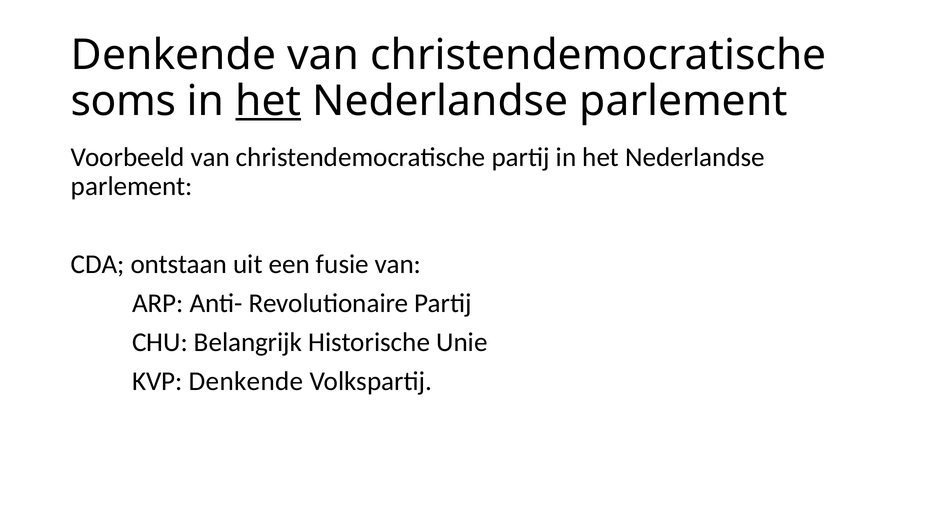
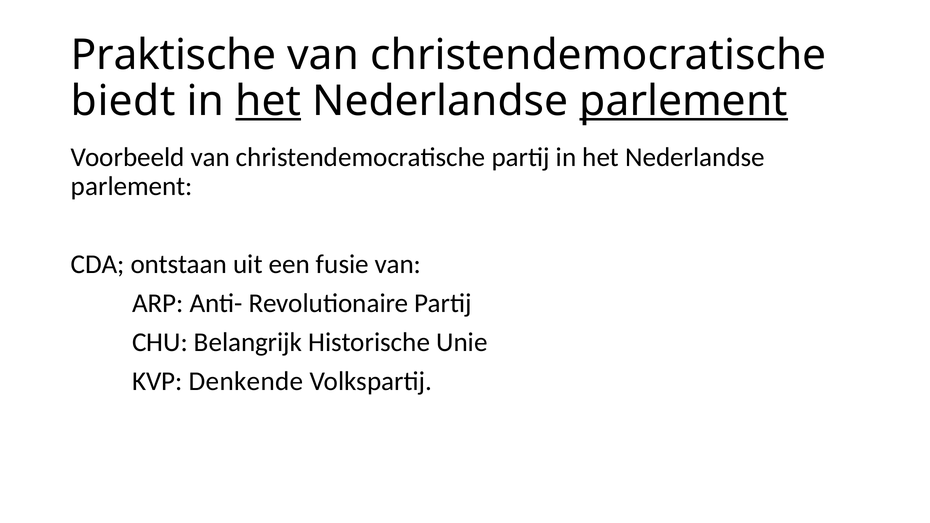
Denkende at (174, 55): Denkende -> Praktische
soms: soms -> biedt
parlement at (684, 101) underline: none -> present
